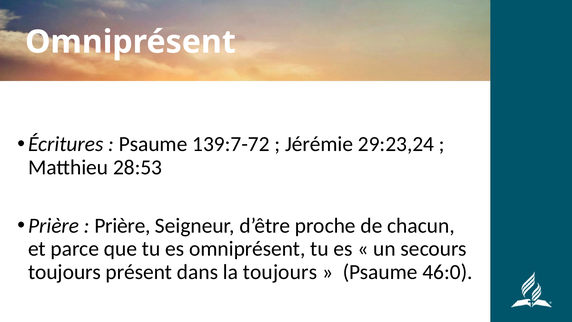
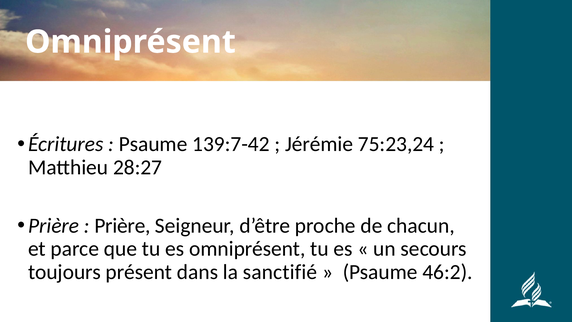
139:7-72: 139:7-72 -> 139:7-42
29:23,24: 29:23,24 -> 75:23,24
28:53: 28:53 -> 28:27
la toujours: toujours -> sanctifié
46:0: 46:0 -> 46:2
